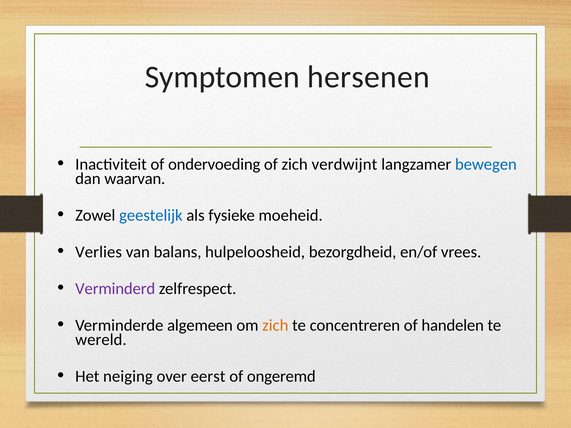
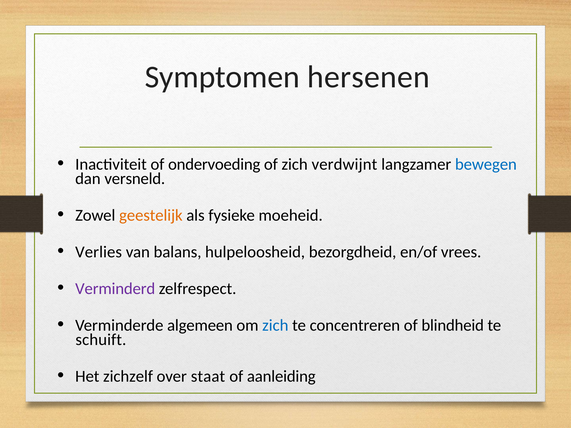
waarvan: waarvan -> versneld
geestelijk colour: blue -> orange
zich at (275, 325) colour: orange -> blue
handelen: handelen -> blindheid
wereld: wereld -> schuift
neiging: neiging -> zichzelf
eerst: eerst -> staat
ongeremd: ongeremd -> aanleiding
